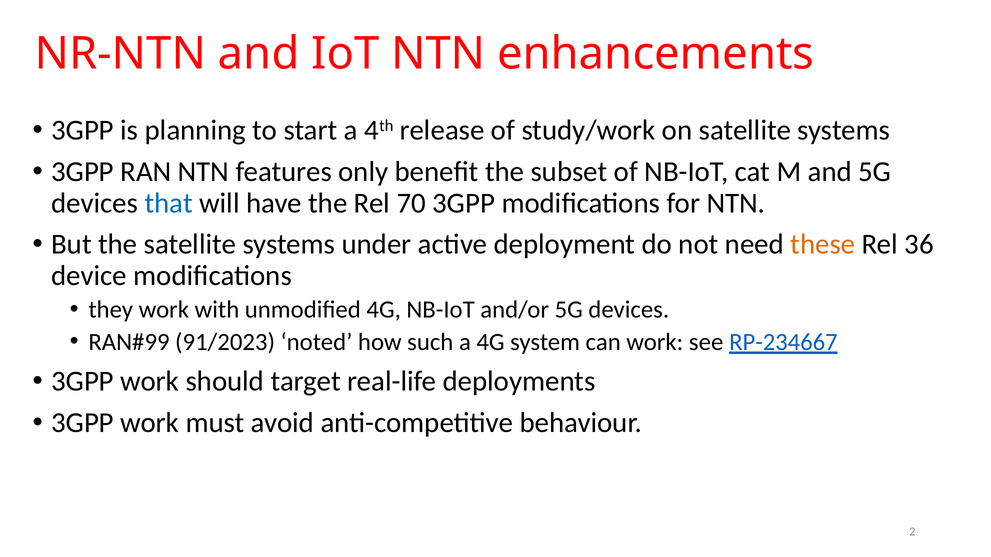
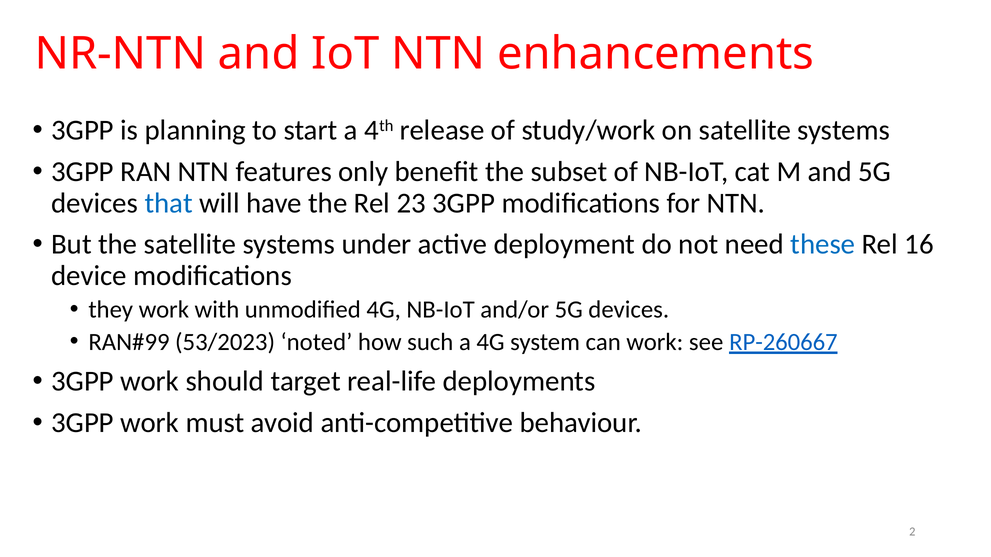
70: 70 -> 23
these colour: orange -> blue
36: 36 -> 16
91/2023: 91/2023 -> 53/2023
RP-234667: RP-234667 -> RP-260667
